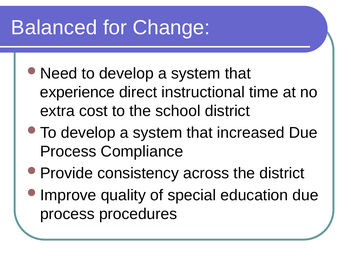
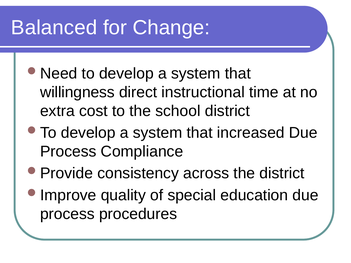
experience: experience -> willingness
